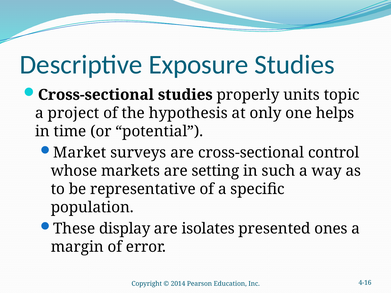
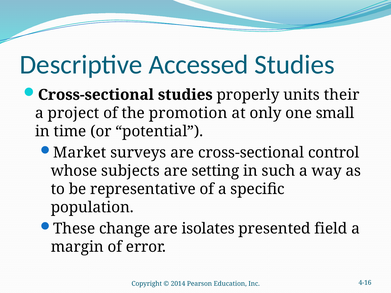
Exposure: Exposure -> Accessed
topic: topic -> their
hypothesis: hypothesis -> promotion
helps: helps -> small
markets: markets -> subjects
display: display -> change
ones: ones -> field
